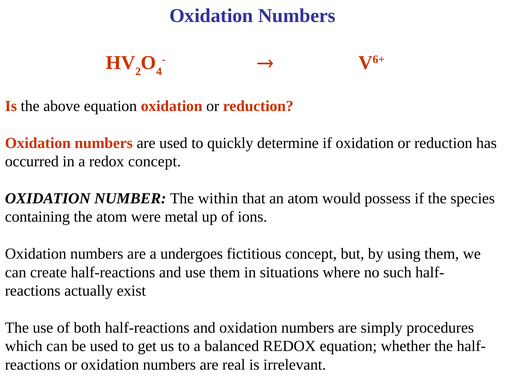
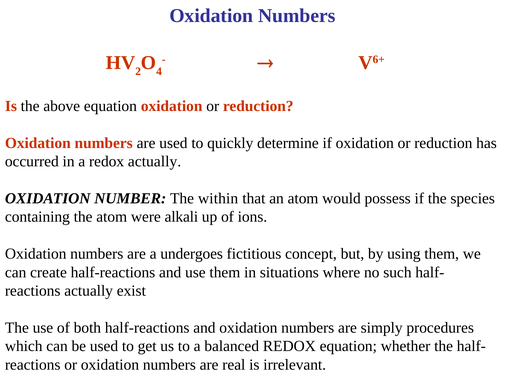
redox concept: concept -> actually
metal: metal -> alkali
